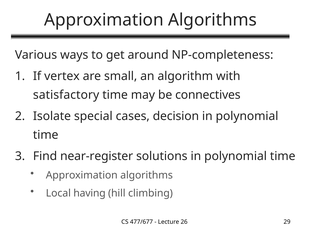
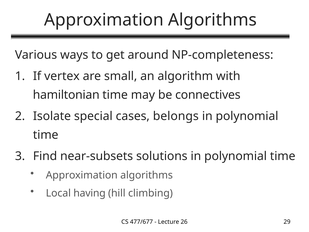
satisfactory: satisfactory -> hamiltonian
decision: decision -> belongs
near-register: near-register -> near-subsets
